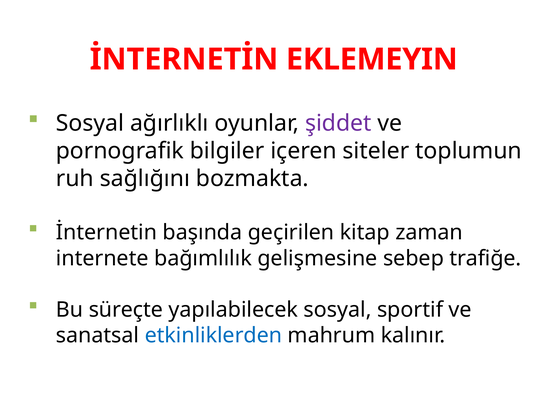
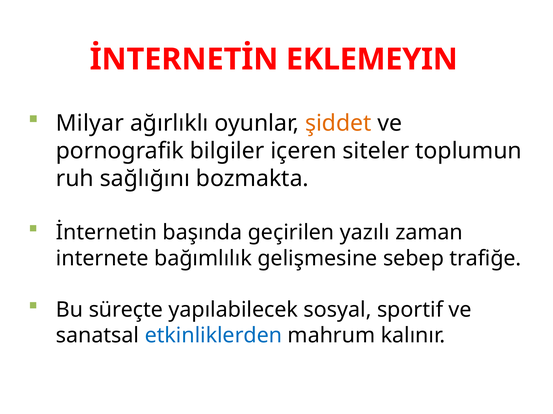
Sosyal at (90, 123): Sosyal -> Milyar
şiddet colour: purple -> orange
kitap: kitap -> yazılı
